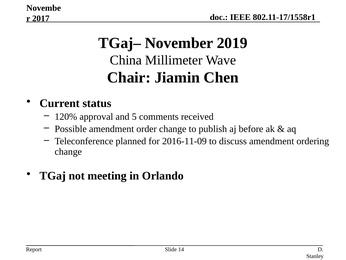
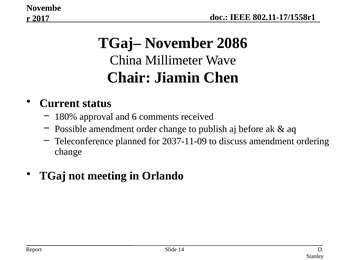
2019: 2019 -> 2086
120%: 120% -> 180%
5: 5 -> 6
2016-11-09: 2016-11-09 -> 2037-11-09
